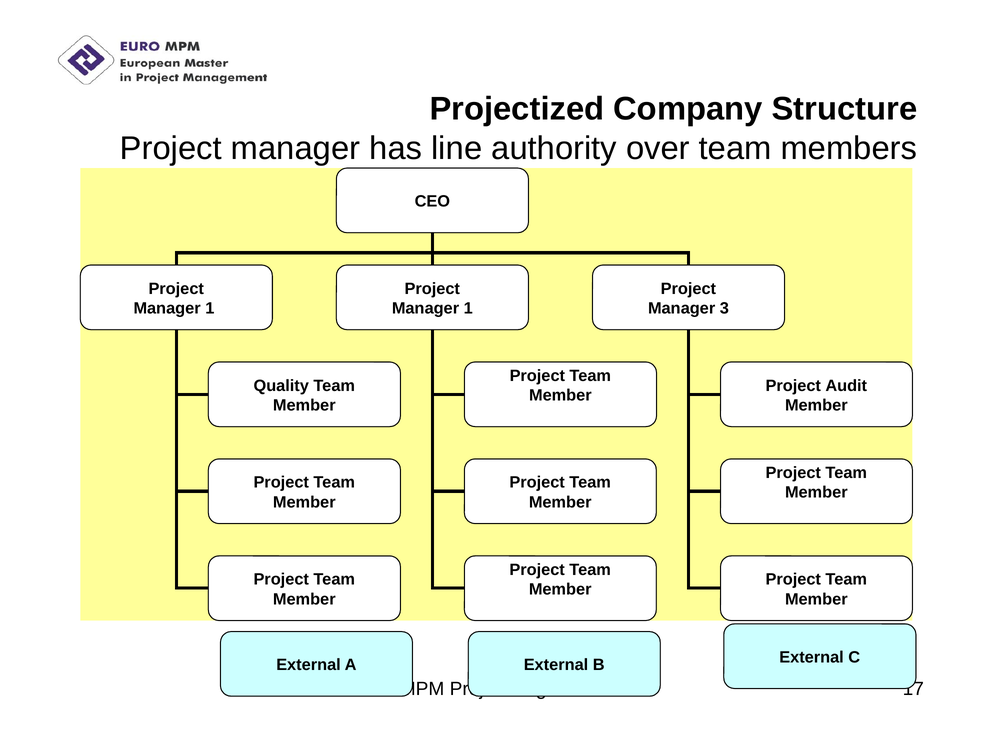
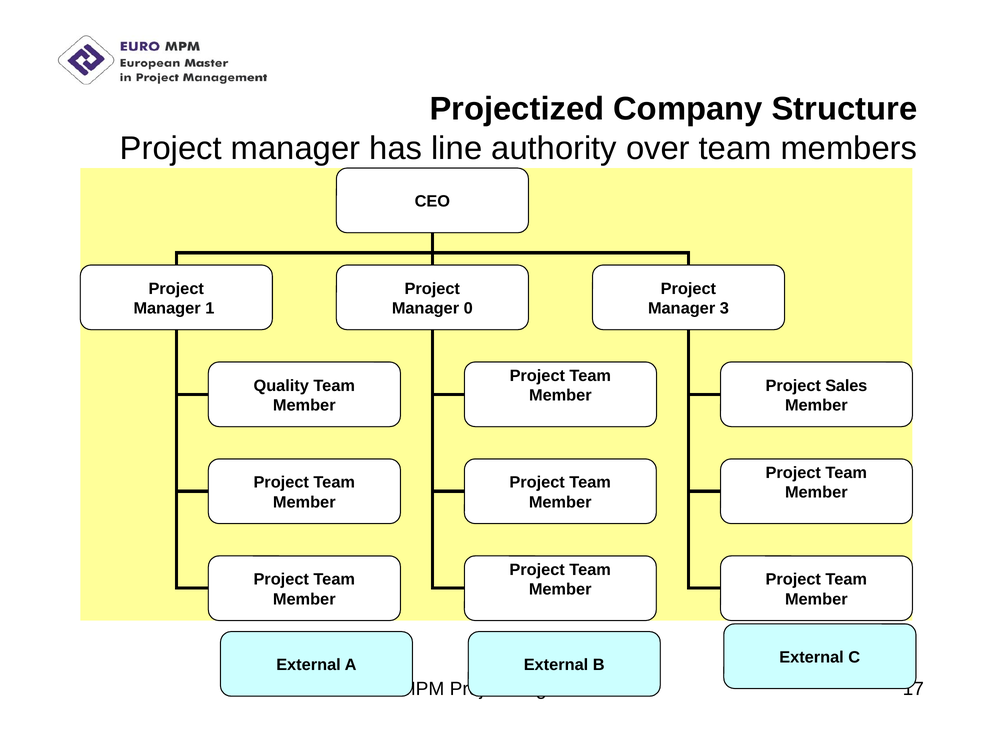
1 at (468, 308): 1 -> 0
Audit: Audit -> Sales
